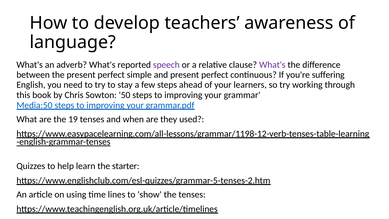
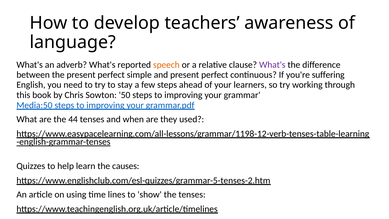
speech colour: purple -> orange
19: 19 -> 44
starter: starter -> causes
